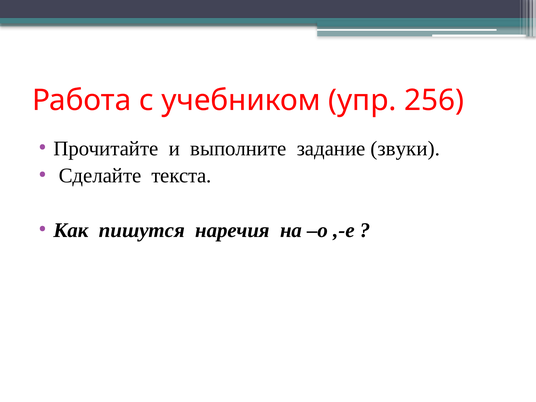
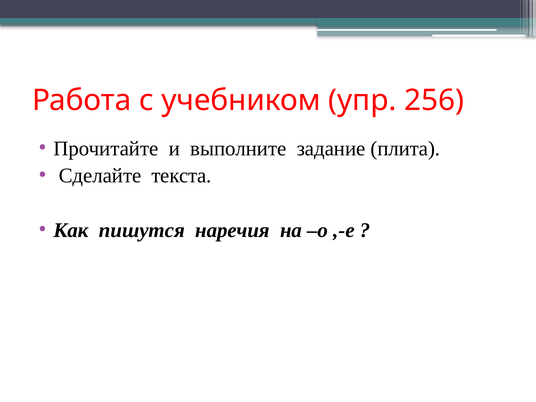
звуки: звуки -> плита
